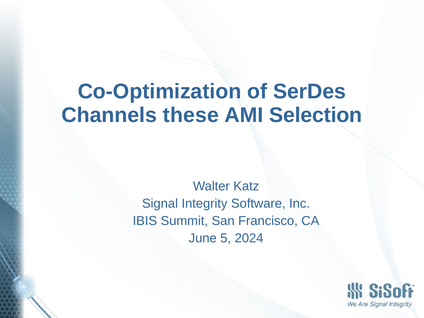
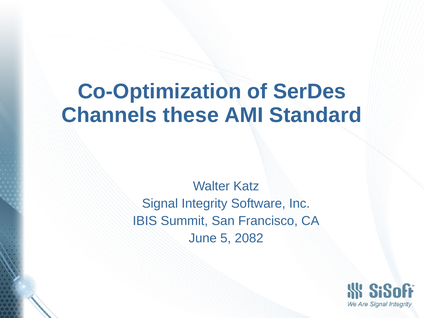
Selection: Selection -> Standard
2024: 2024 -> 2082
